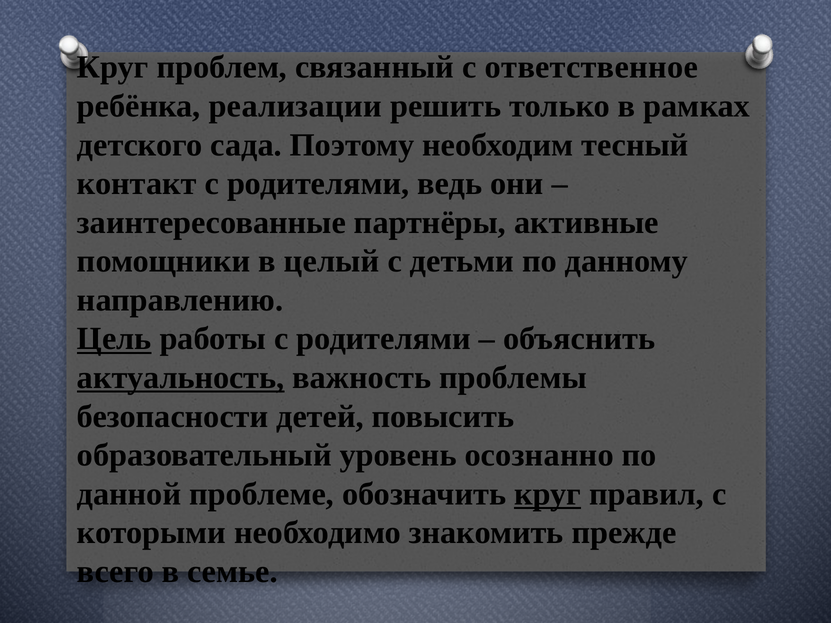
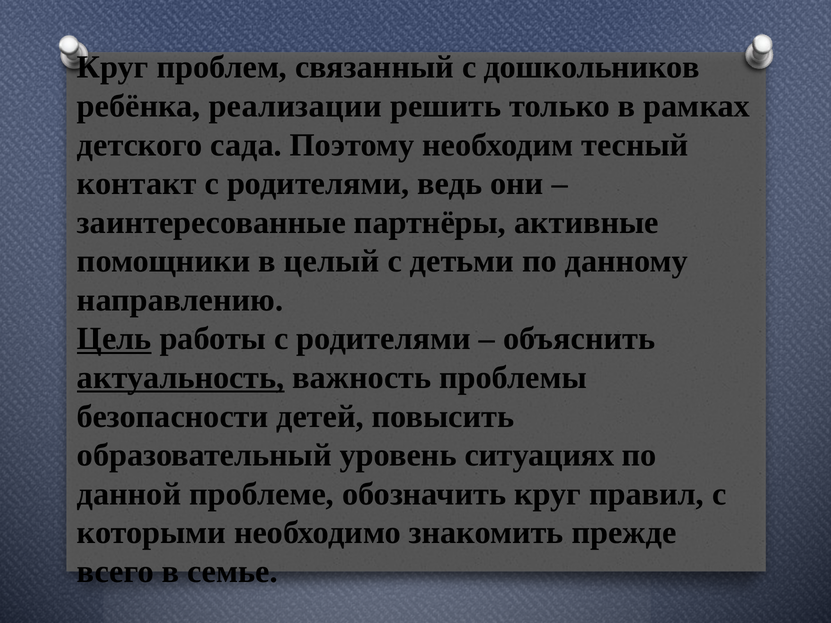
ответственное: ответственное -> дошкольников
осознанно: осознанно -> ситуациях
круг at (548, 494) underline: present -> none
